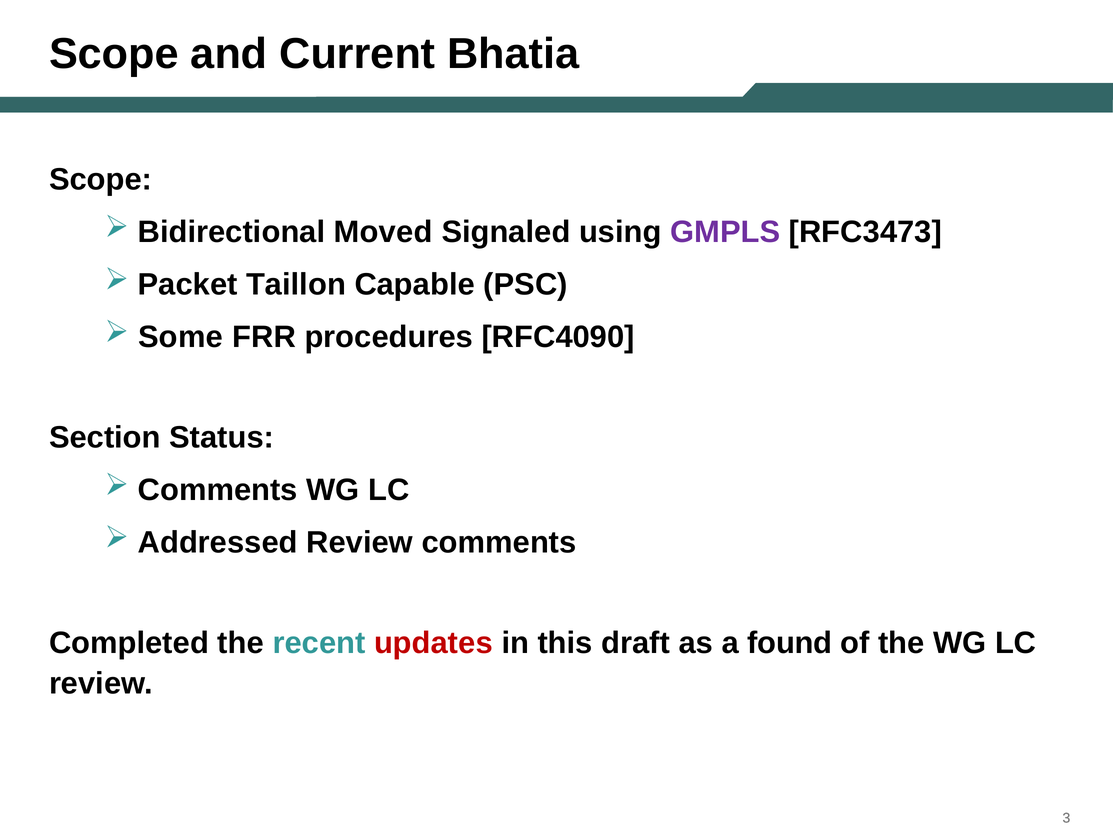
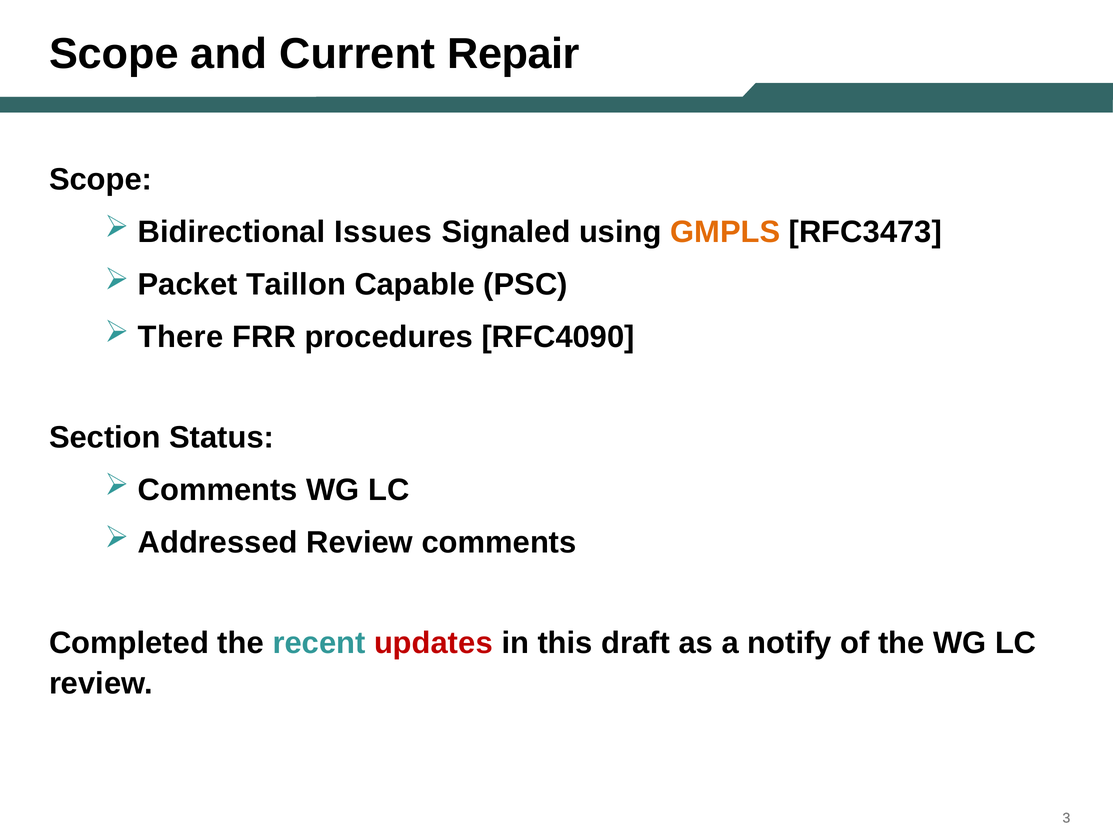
Bhatia: Bhatia -> Repair
Moved: Moved -> Issues
GMPLS colour: purple -> orange
Some: Some -> There
found: found -> notify
